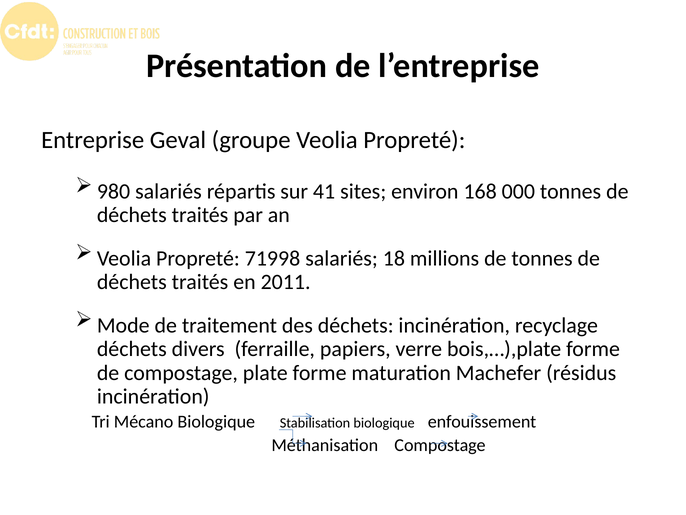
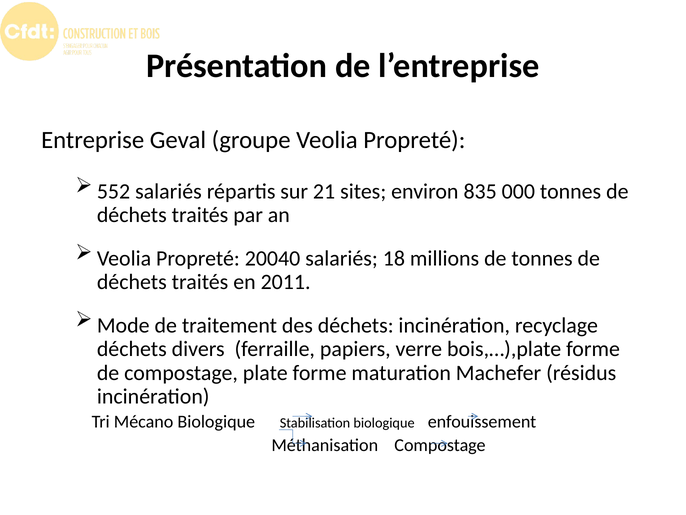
980: 980 -> 552
41: 41 -> 21
168: 168 -> 835
71998: 71998 -> 20040
